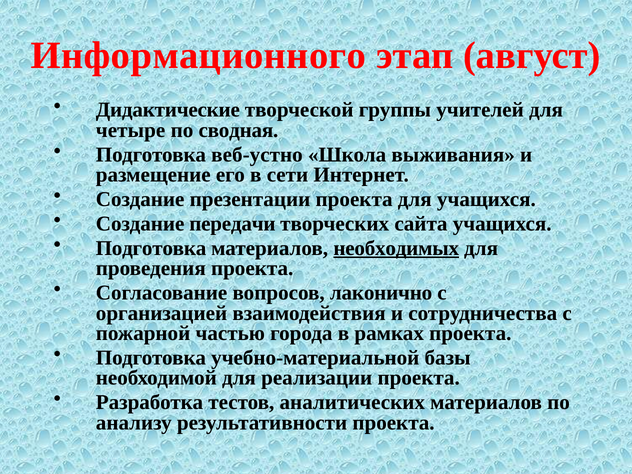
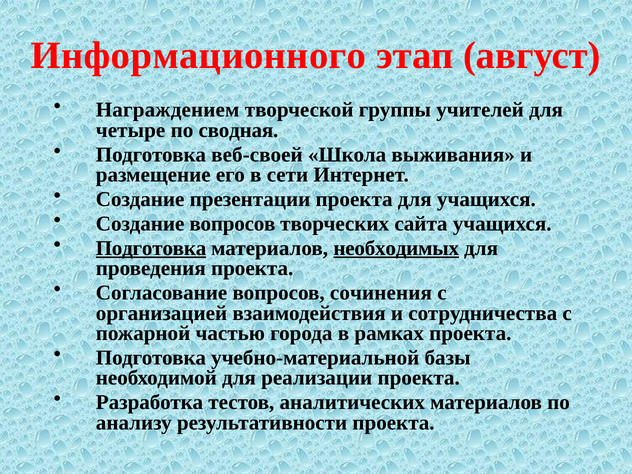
Дидактические: Дидактические -> Награждением
веб-устно: веб-устно -> веб-своей
Создание передачи: передачи -> вопросов
Подготовка at (151, 248) underline: none -> present
лаконично: лаконично -> сочинения
